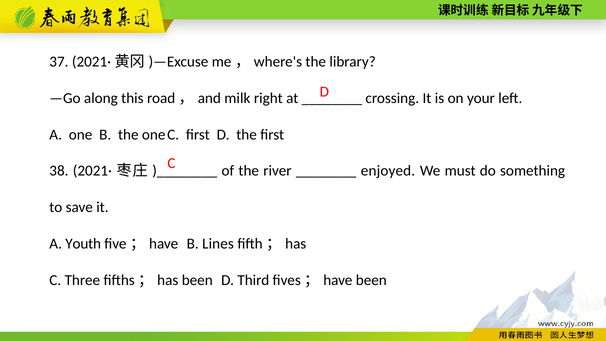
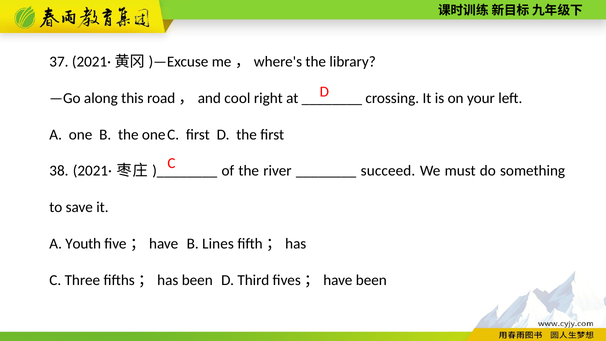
milk: milk -> cool
enjoyed: enjoyed -> succeed
